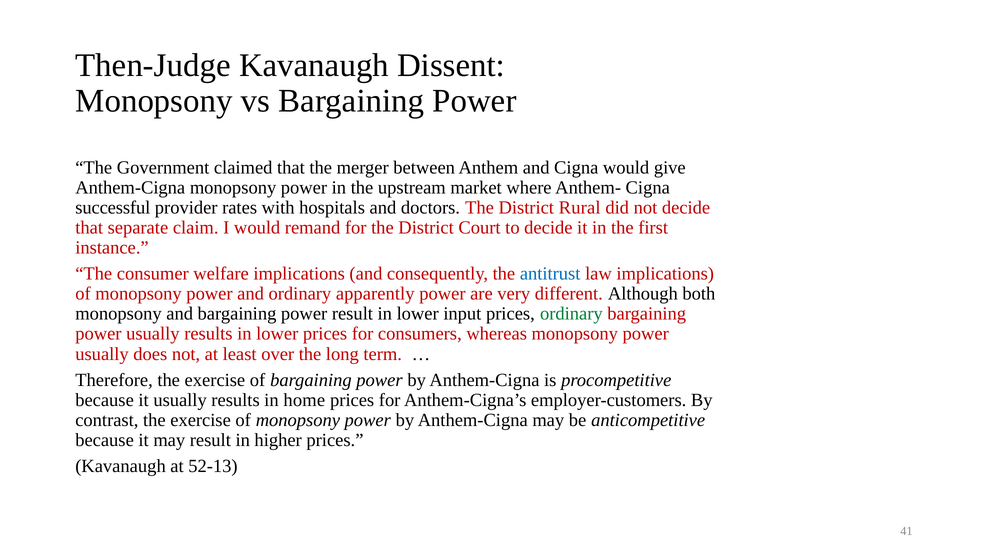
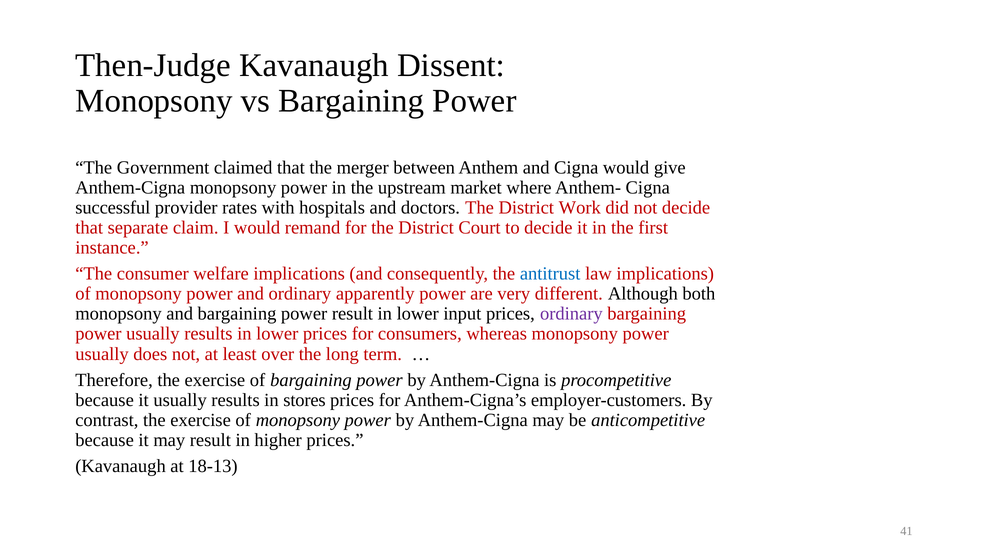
Rural: Rural -> Work
ordinary at (571, 314) colour: green -> purple
home: home -> stores
52-13: 52-13 -> 18-13
